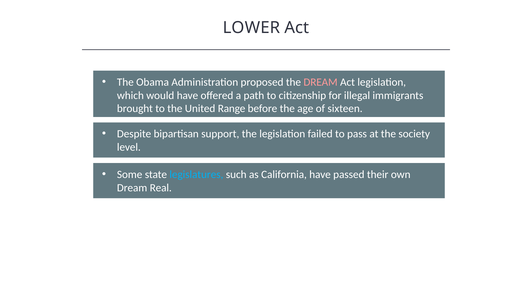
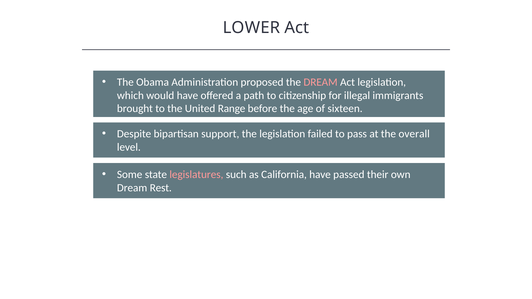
society: society -> overall
legislatures colour: light blue -> pink
Real: Real -> Rest
